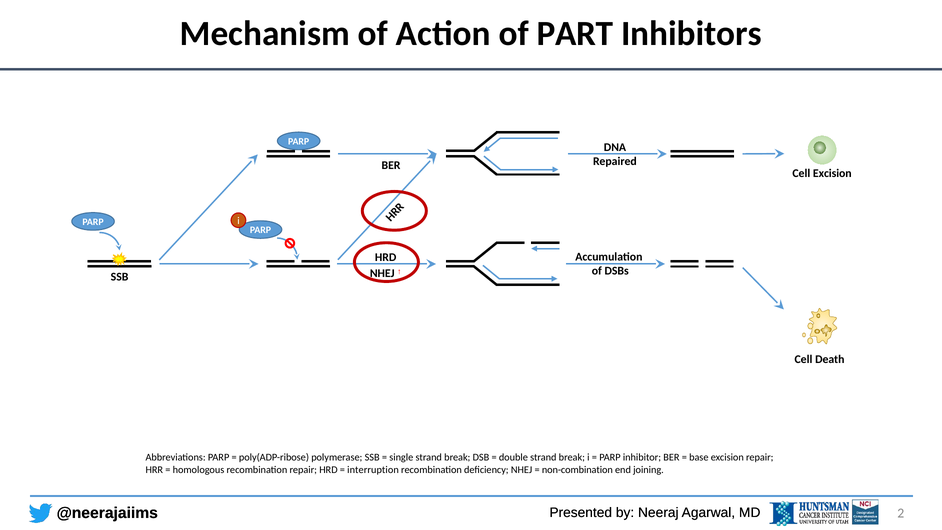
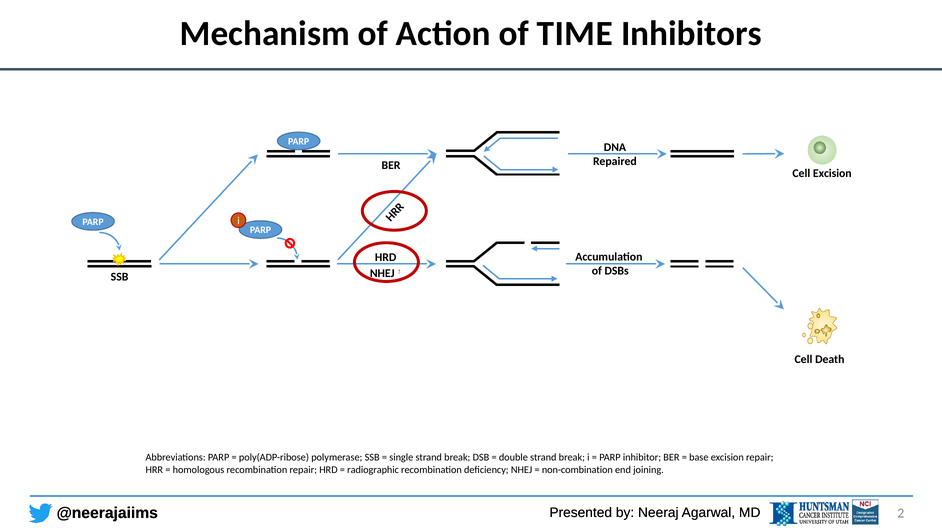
PART: PART -> TIME
interruption: interruption -> radiographic
